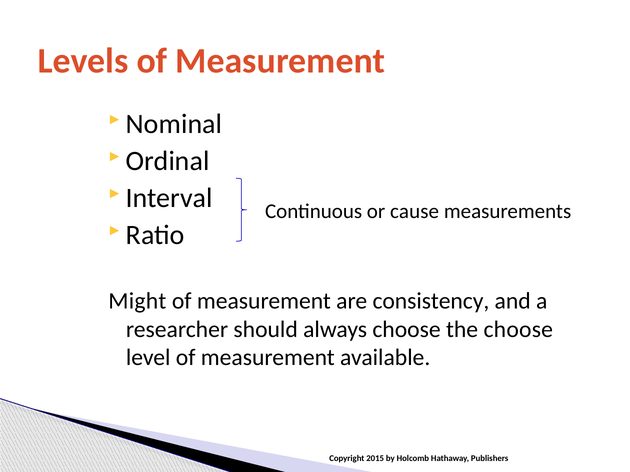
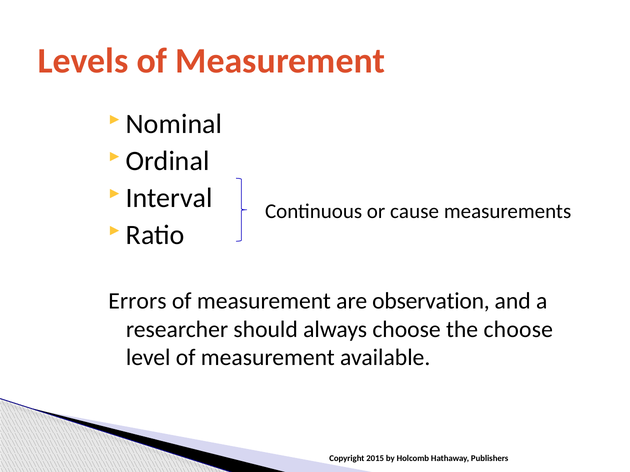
Might: Might -> Errors
consistency: consistency -> observation
